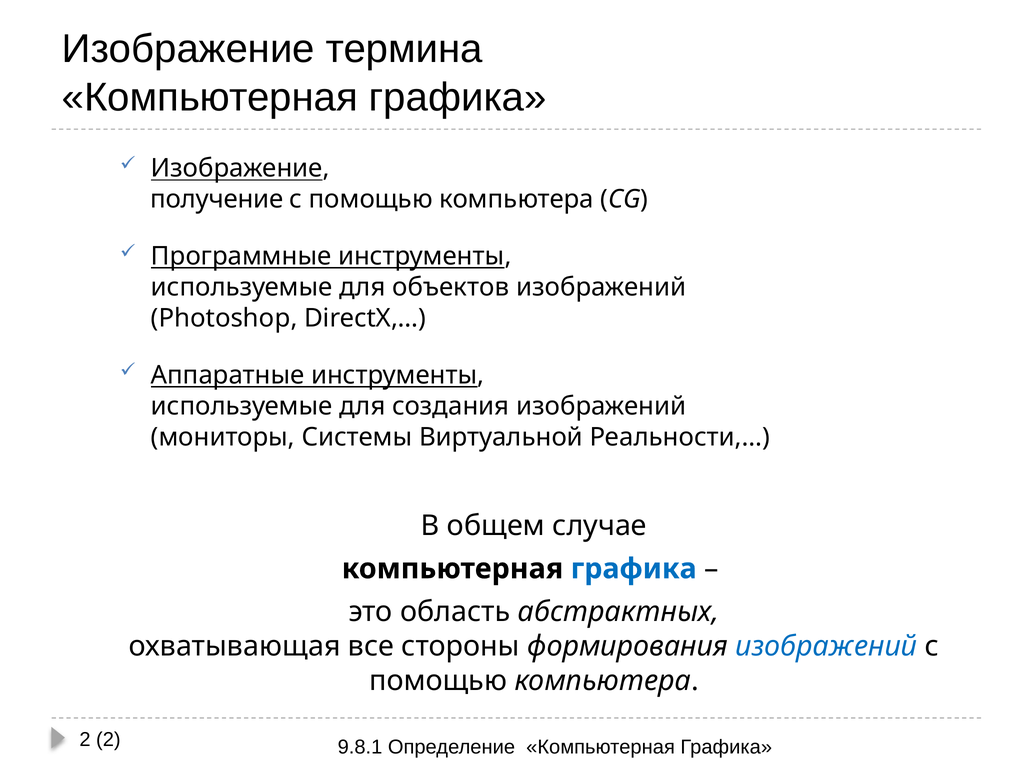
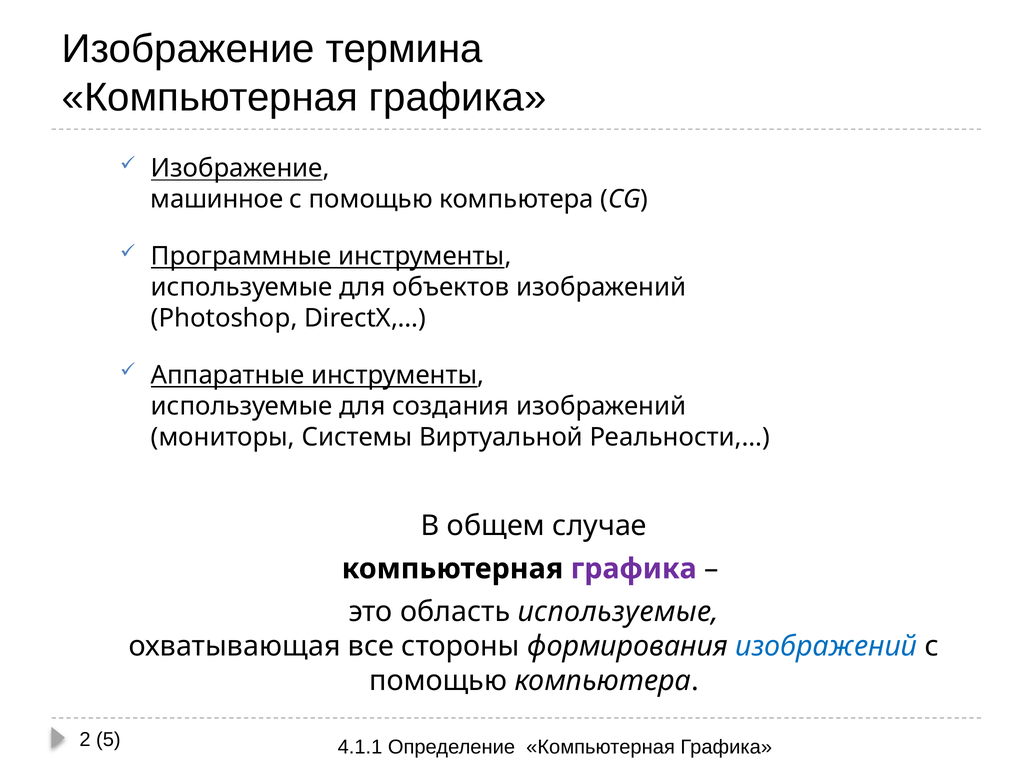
получение: получение -> машинное
графика at (634, 569) colour: blue -> purple
область абстрактных: абстрактных -> используемые
2 2: 2 -> 5
9.8.1: 9.8.1 -> 4.1.1
